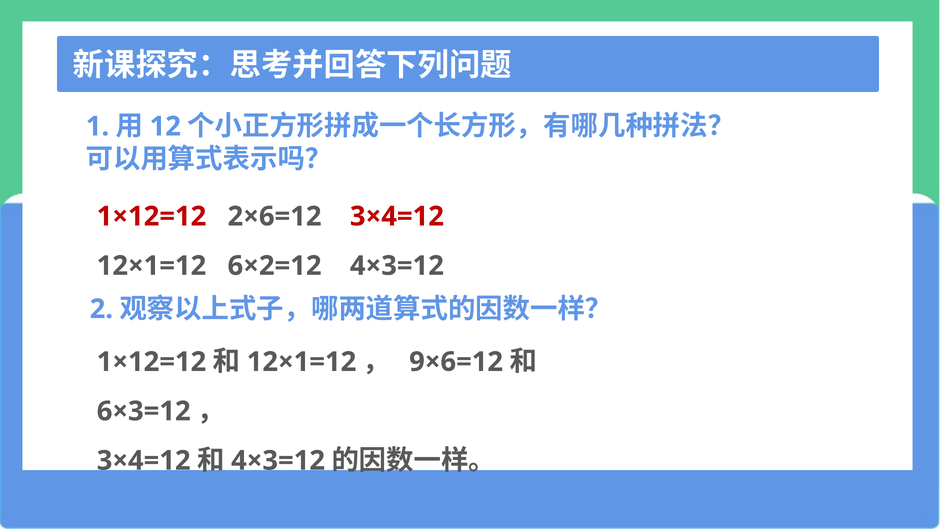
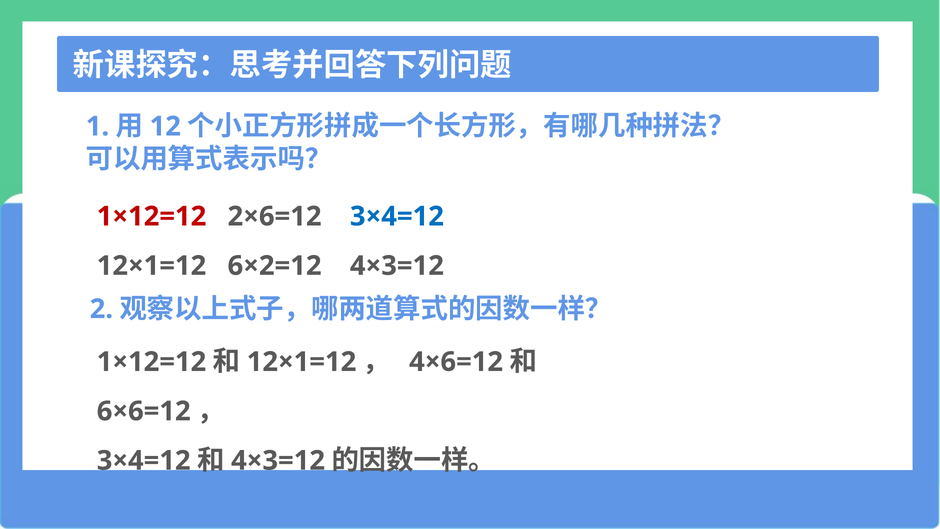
3×4=12 at (397, 216) colour: red -> blue
9×6=12: 9×6=12 -> 4×6=12
6×3=12: 6×3=12 -> 6×6=12
